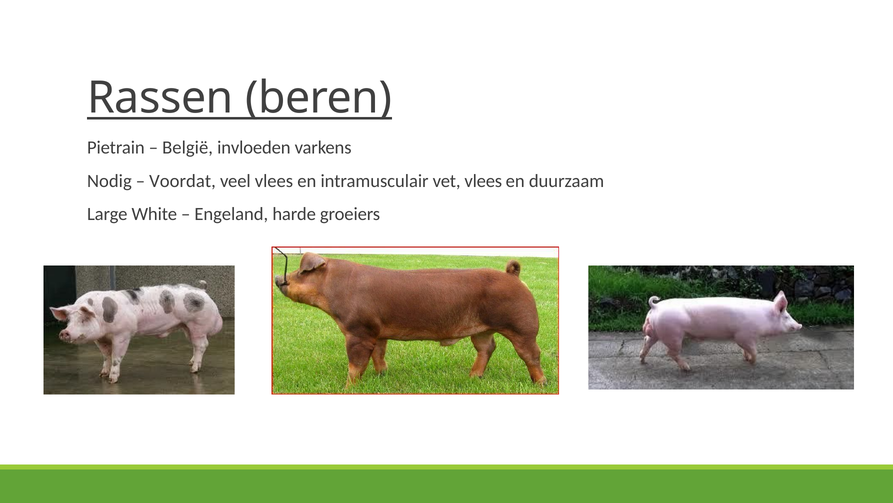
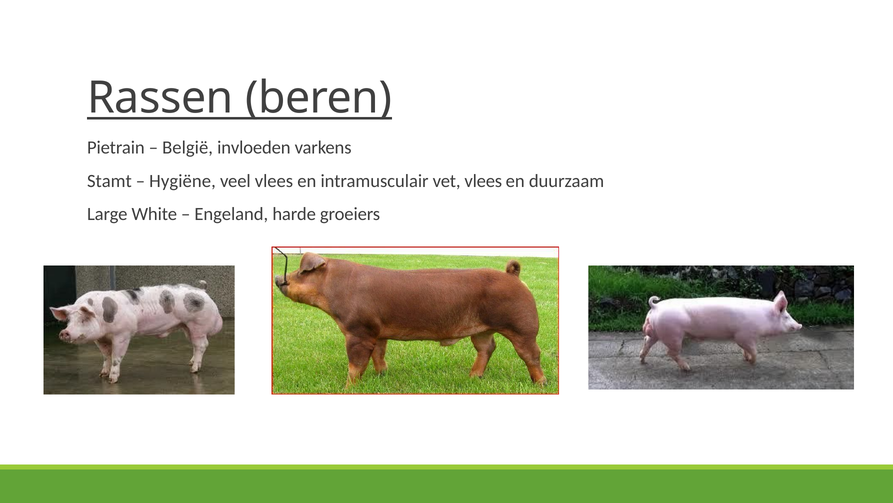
Nodig: Nodig -> Stamt
Voordat: Voordat -> Hygiëne
